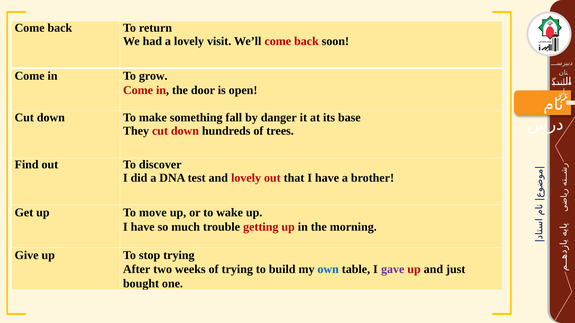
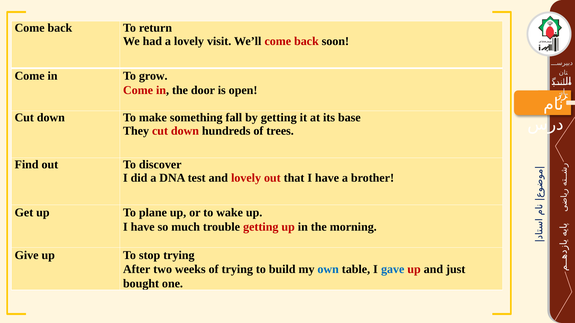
by danger: danger -> getting
move: move -> plane
gave colour: purple -> blue
